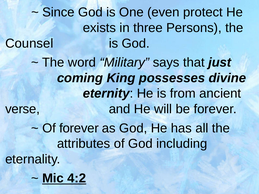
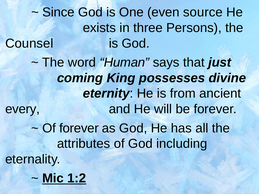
protect: protect -> source
Military: Military -> Human
verse: verse -> every
4:2: 4:2 -> 1:2
